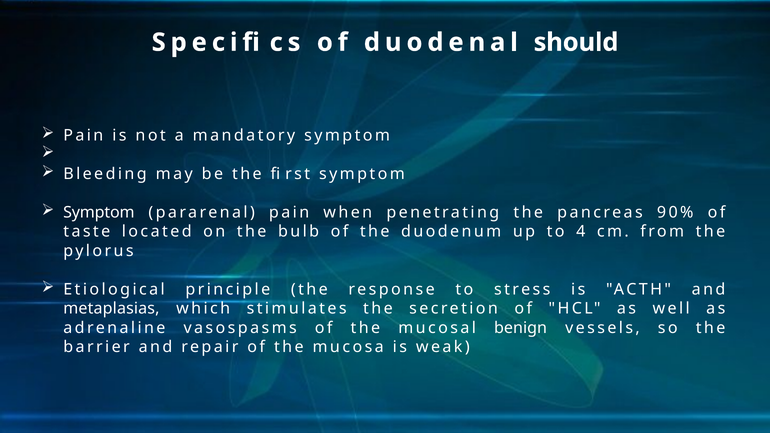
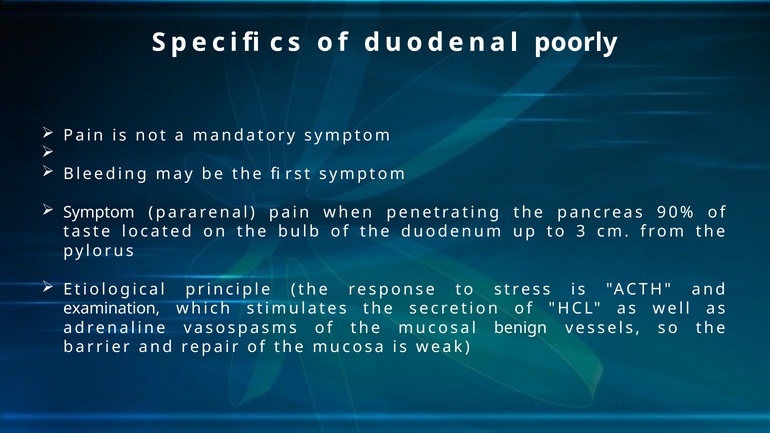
should: should -> poorly
4: 4 -> 3
metaplasias: metaplasias -> examination
